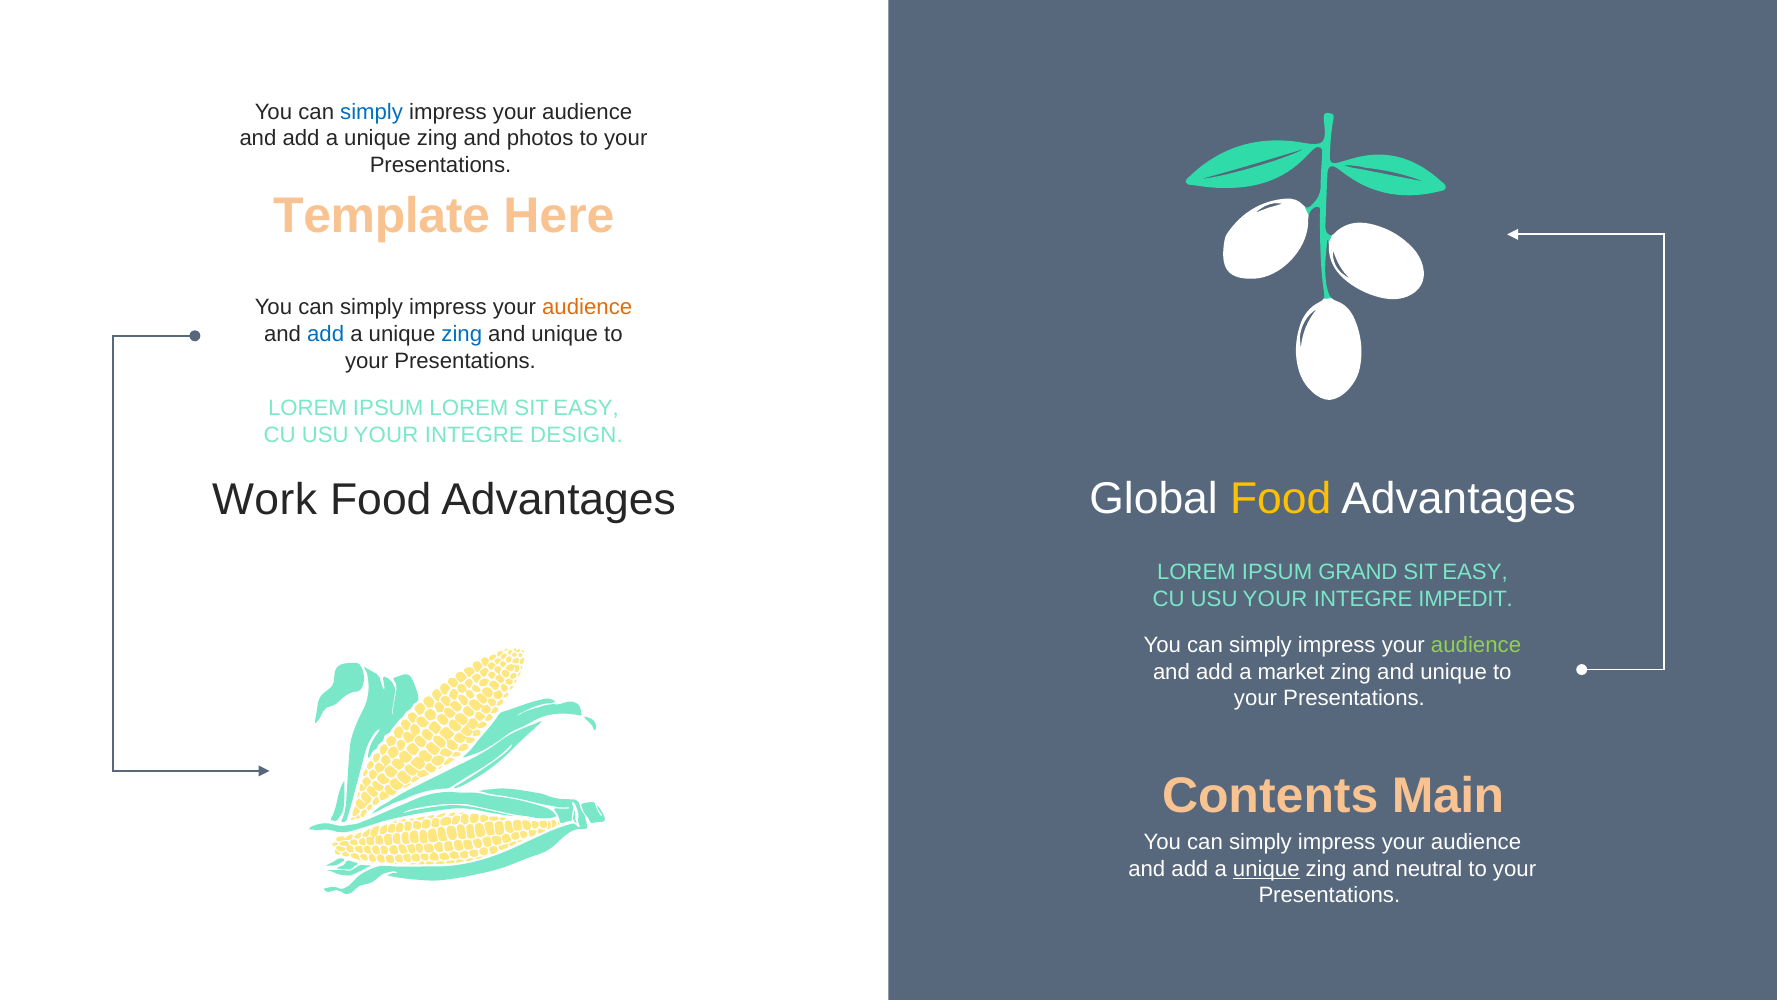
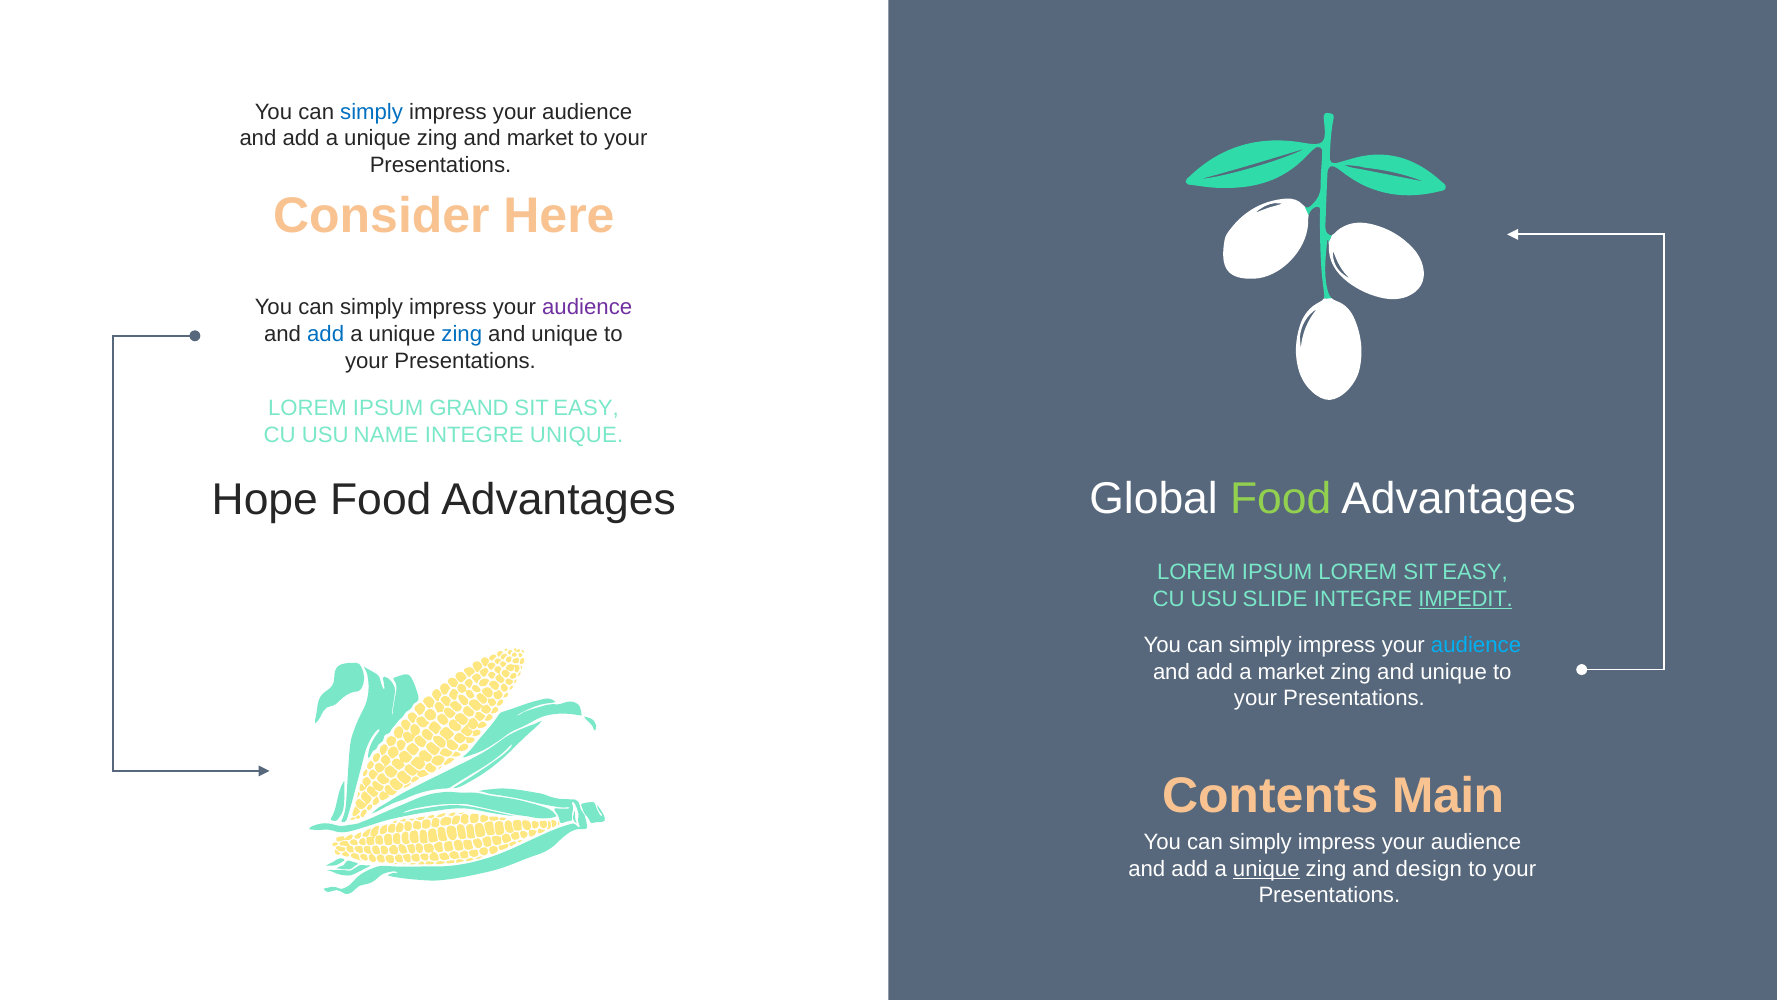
and photos: photos -> market
Template: Template -> Consider
audience at (587, 307) colour: orange -> purple
IPSUM LOREM: LOREM -> GRAND
YOUR at (386, 435): YOUR -> NAME
INTEGRE DESIGN: DESIGN -> UNIQUE
Food at (1281, 499) colour: yellow -> light green
Work: Work -> Hope
IPSUM GRAND: GRAND -> LOREM
YOUR at (1275, 599): YOUR -> SLIDE
IMPEDIT underline: none -> present
audience at (1476, 645) colour: light green -> light blue
neutral: neutral -> design
